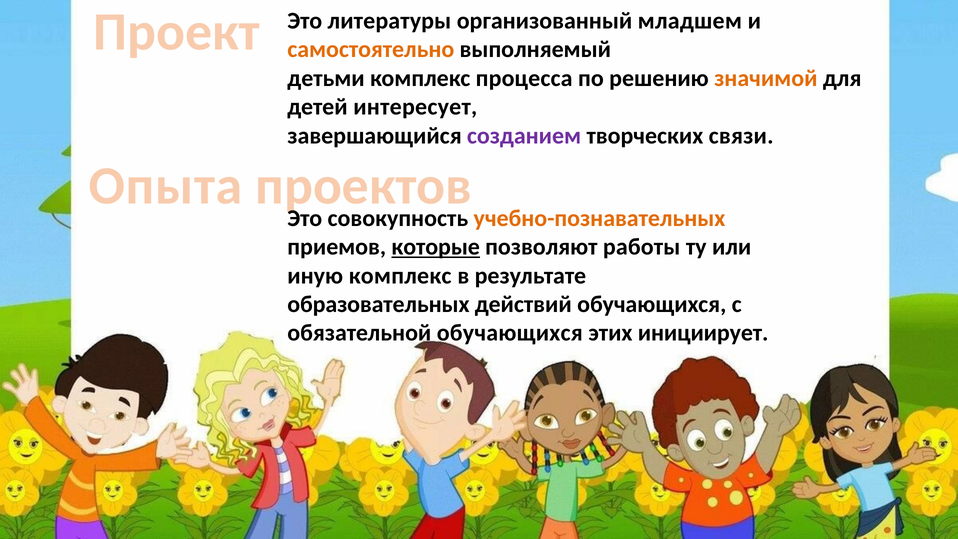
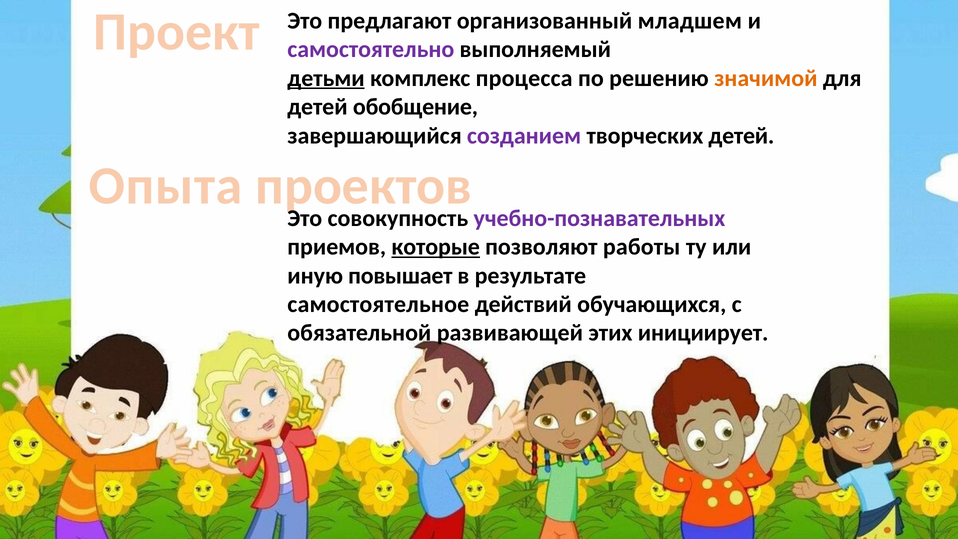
литературы: литературы -> предлагают
самостоятельно colour: orange -> purple
детьми underline: none -> present
интересует: интересует -> обобщение
творческих связи: связи -> детей
учебно-познавательных colour: orange -> purple
иную комплекс: комплекс -> повышает
образовательных: образовательных -> самостоятельное
обязательной обучающихся: обучающихся -> развивающей
